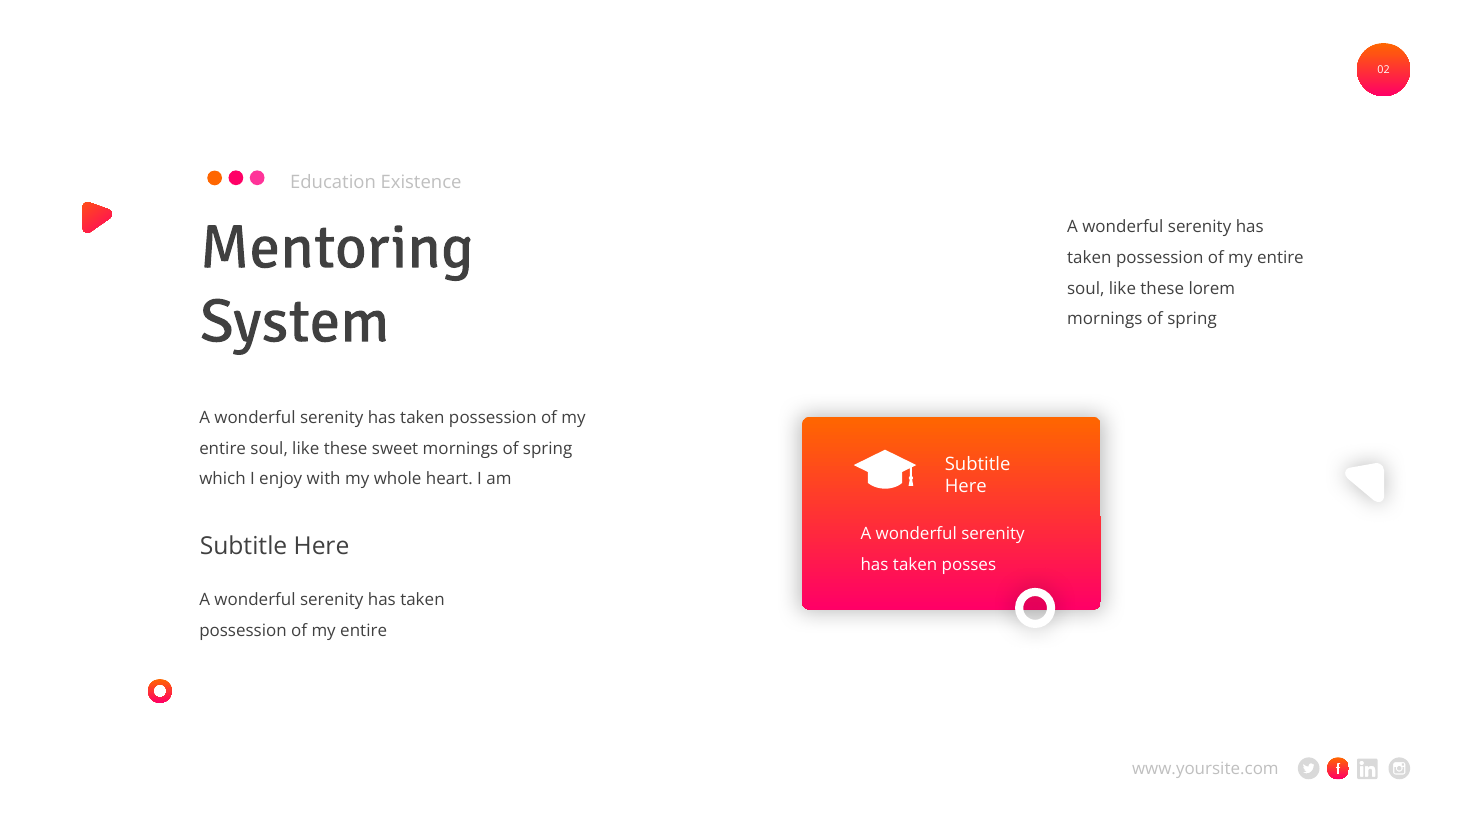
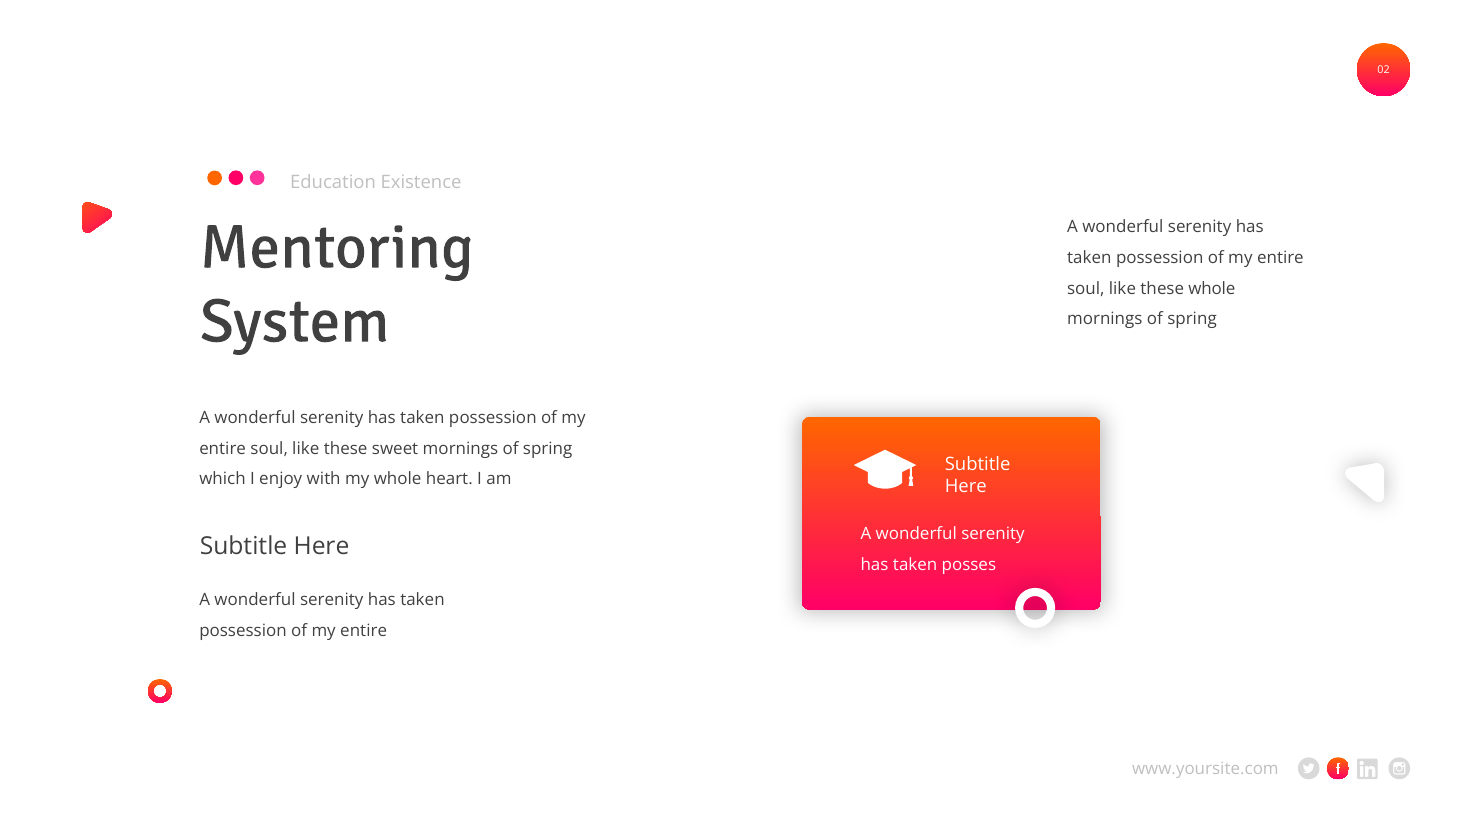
these lorem: lorem -> whole
